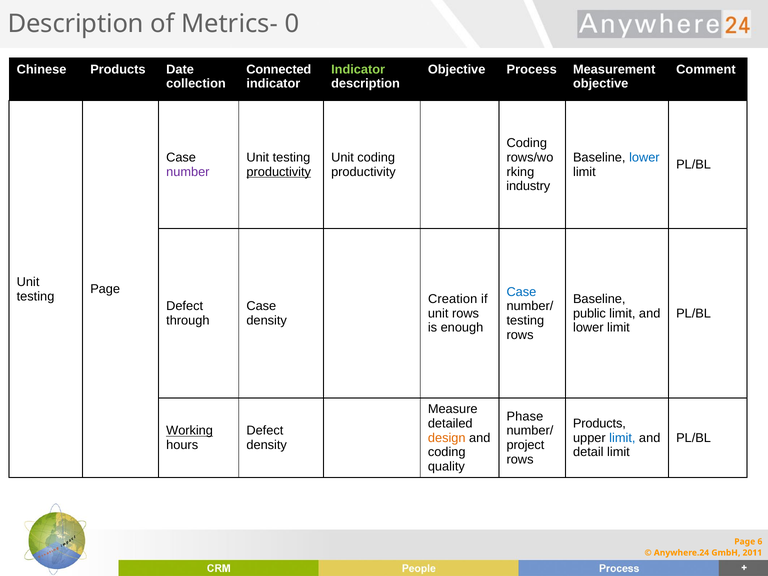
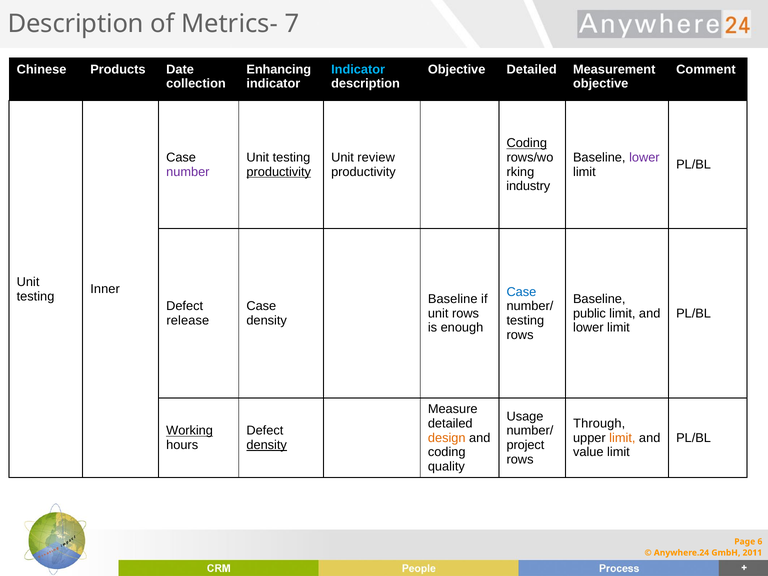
0: 0 -> 7
Connected: Connected -> Enhancing
Indicator at (358, 69) colour: light green -> light blue
Objective Process: Process -> Detailed
Coding at (527, 143) underline: none -> present
Unit coding: coding -> review
lower at (644, 158) colour: blue -> purple
Page at (105, 289): Page -> Inner
Creation at (453, 299): Creation -> Baseline
through: through -> release
Phase: Phase -> Usage
Products at (599, 424): Products -> Through
limit at (622, 438) colour: blue -> orange
density at (267, 445) underline: none -> present
detail: detail -> value
